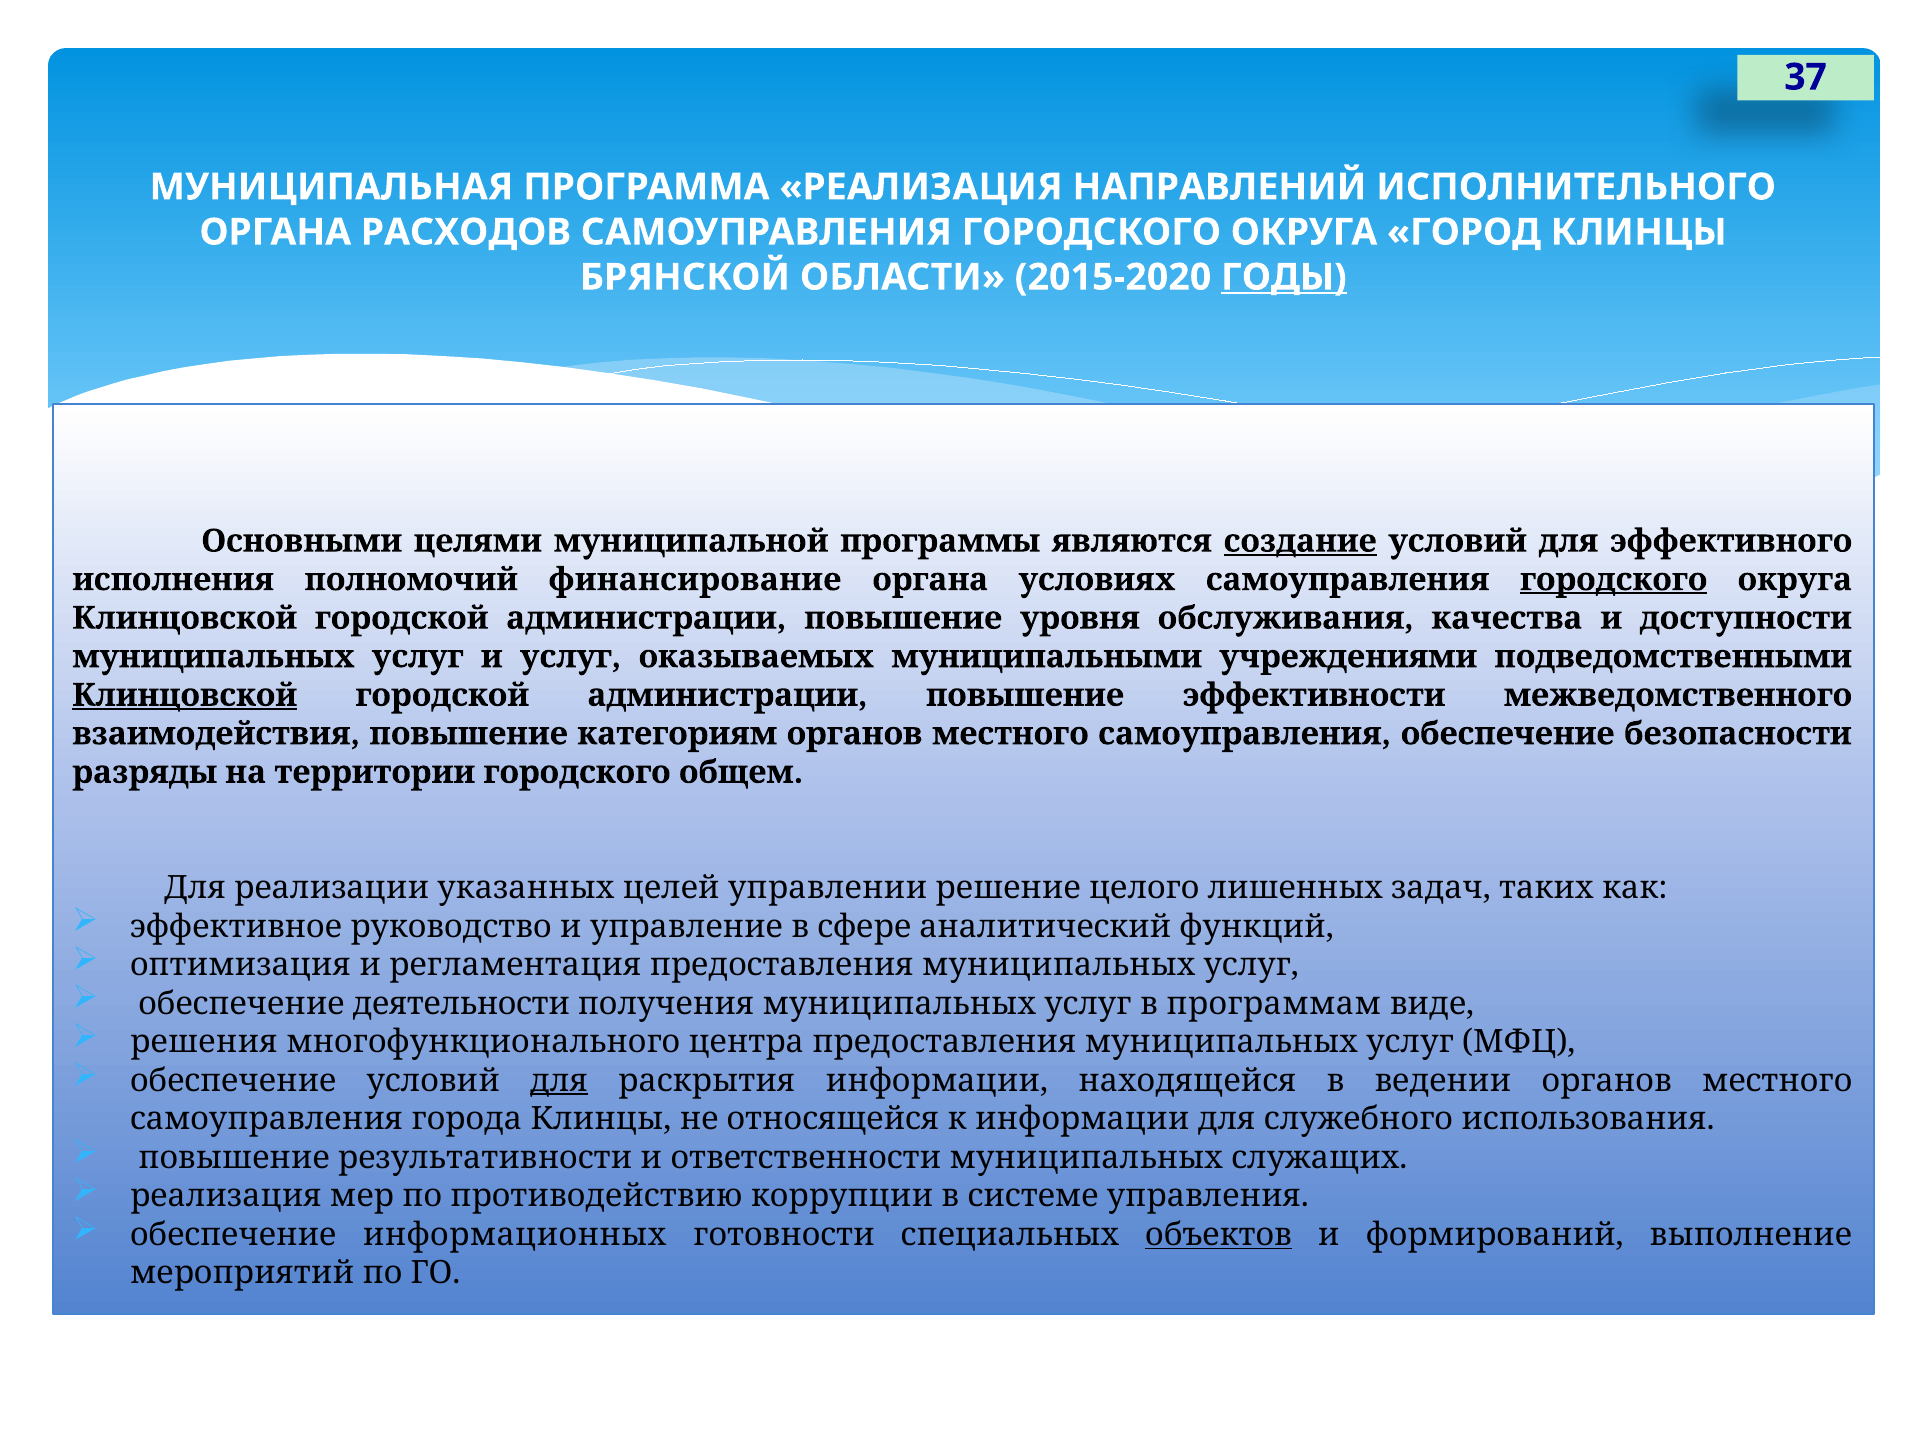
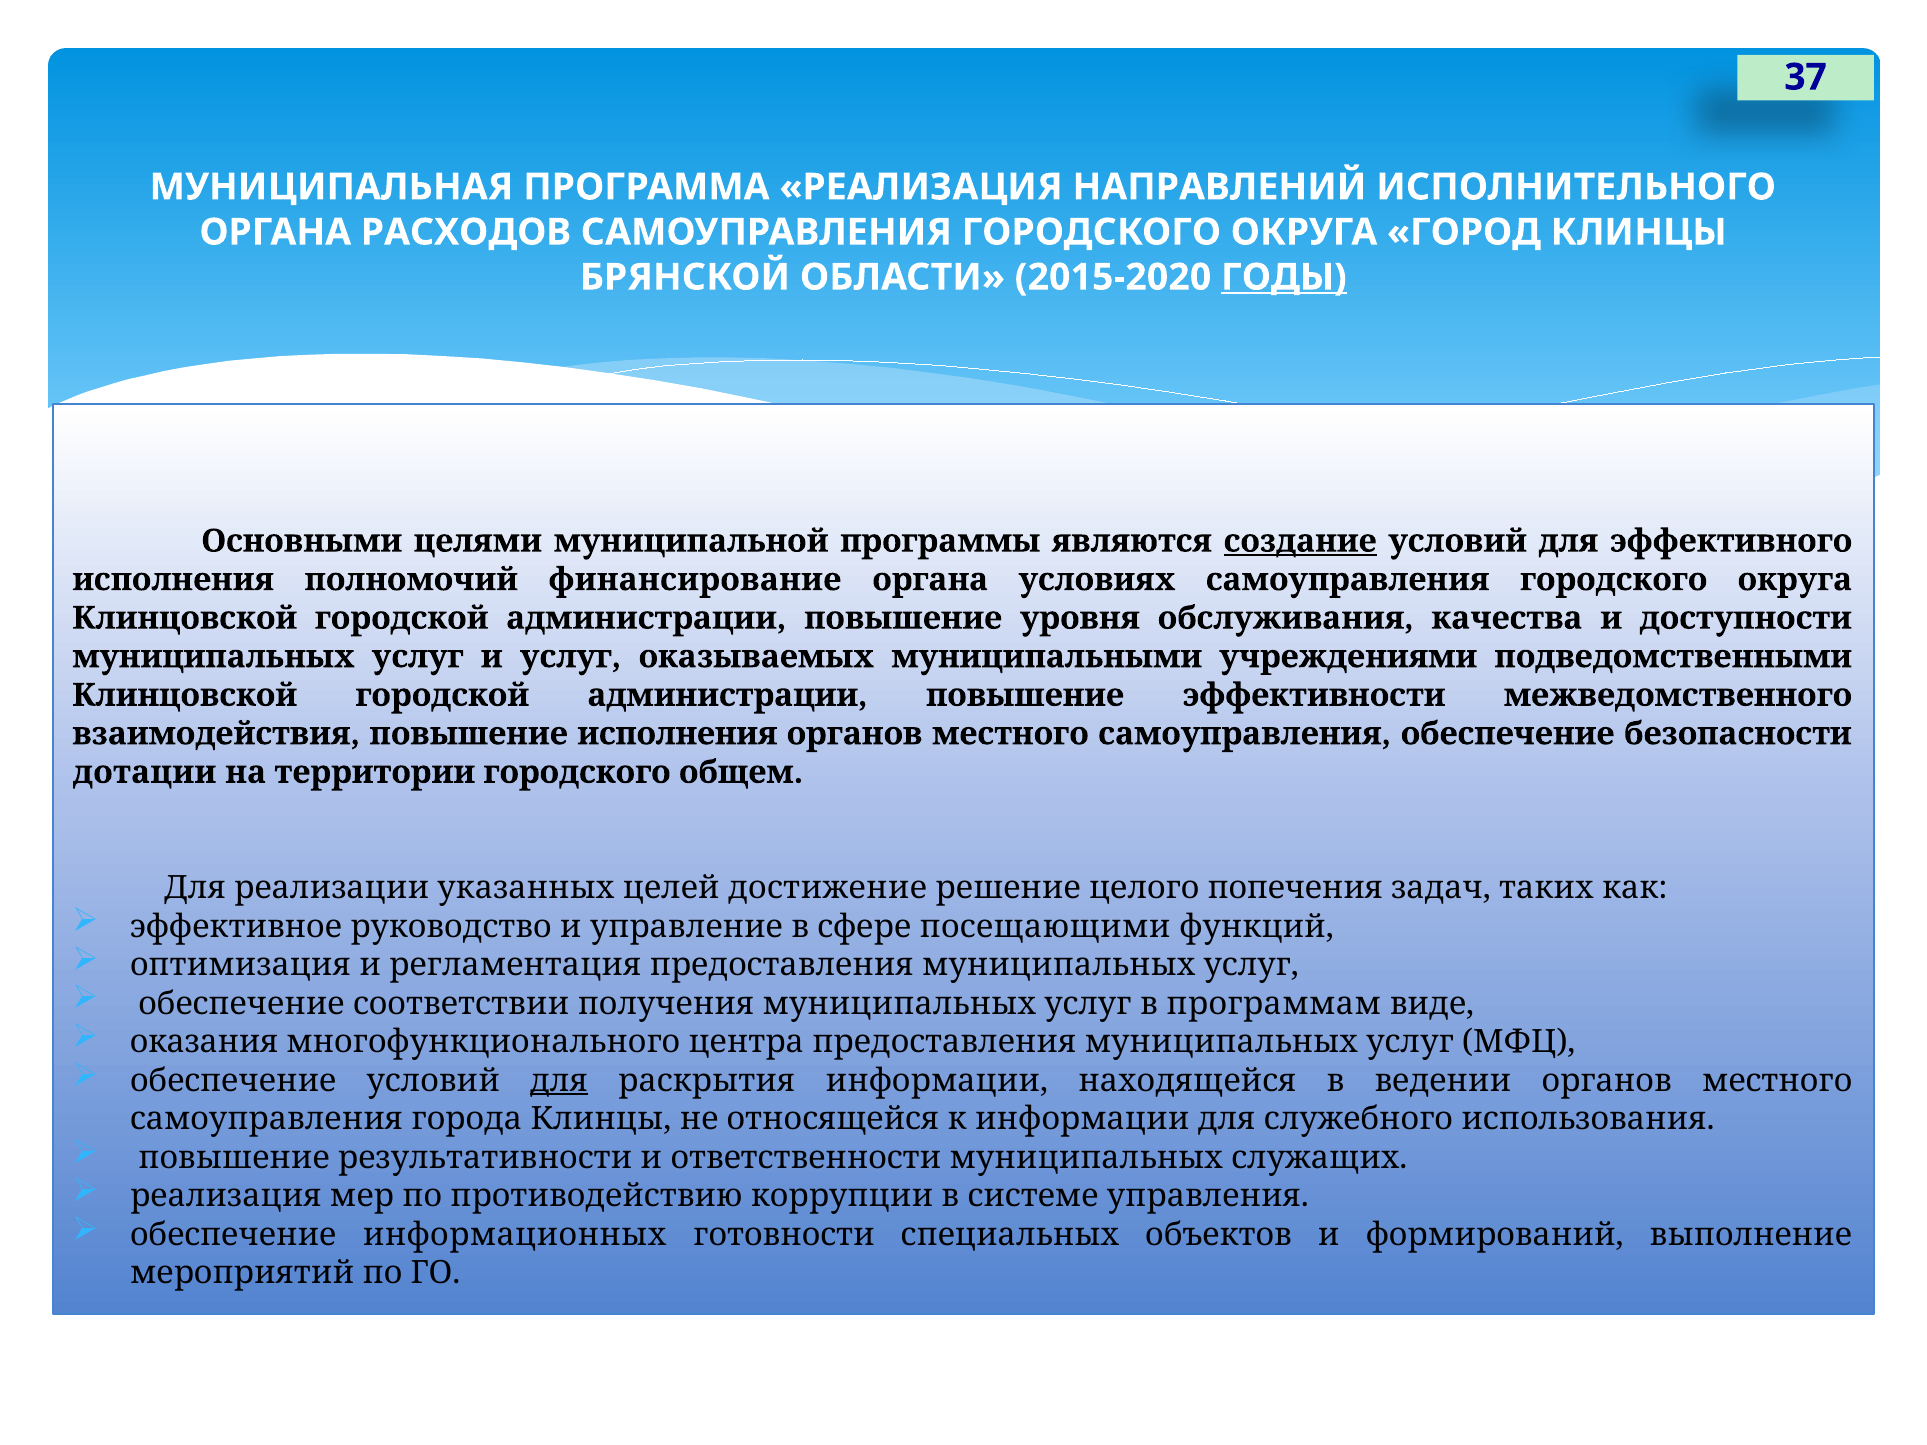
городского at (1614, 580) underline: present -> none
Клинцовской at (185, 695) underline: present -> none
повышение категориям: категориям -> исполнения
разряды: разряды -> дотации
управлении: управлении -> достижение
лишенных: лишенных -> попечения
аналитический: аналитический -> посещающими
деятельности: деятельности -> соответствии
решения: решения -> оказания
объектов underline: present -> none
